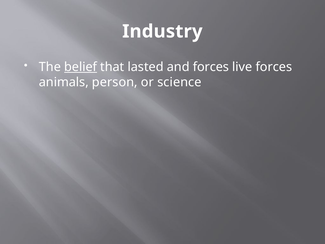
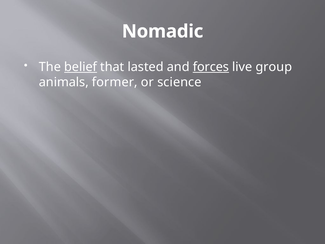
Industry: Industry -> Nomadic
forces at (211, 67) underline: none -> present
live forces: forces -> group
person: person -> former
